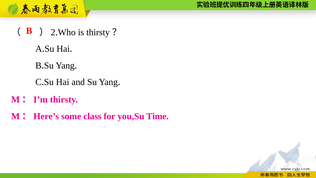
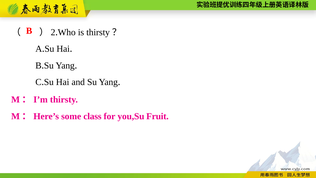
Time: Time -> Fruit
